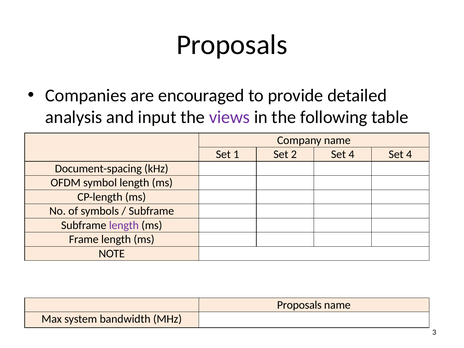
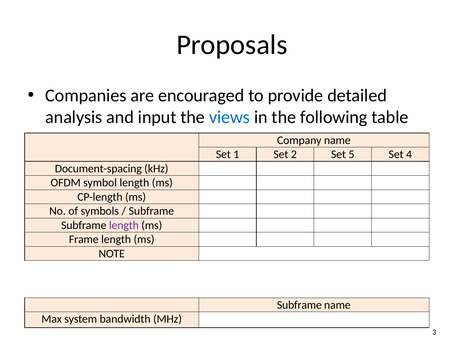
views colour: purple -> blue
2 Set 4: 4 -> 5
Proposals at (299, 305): Proposals -> Subframe
